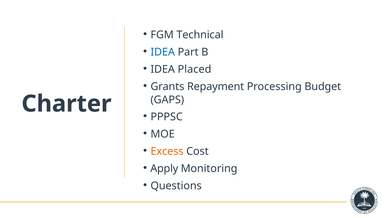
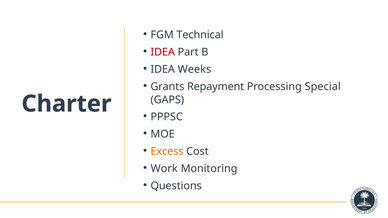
IDEA at (163, 52) colour: blue -> red
Placed: Placed -> Weeks
Budget: Budget -> Special
Apply: Apply -> Work
